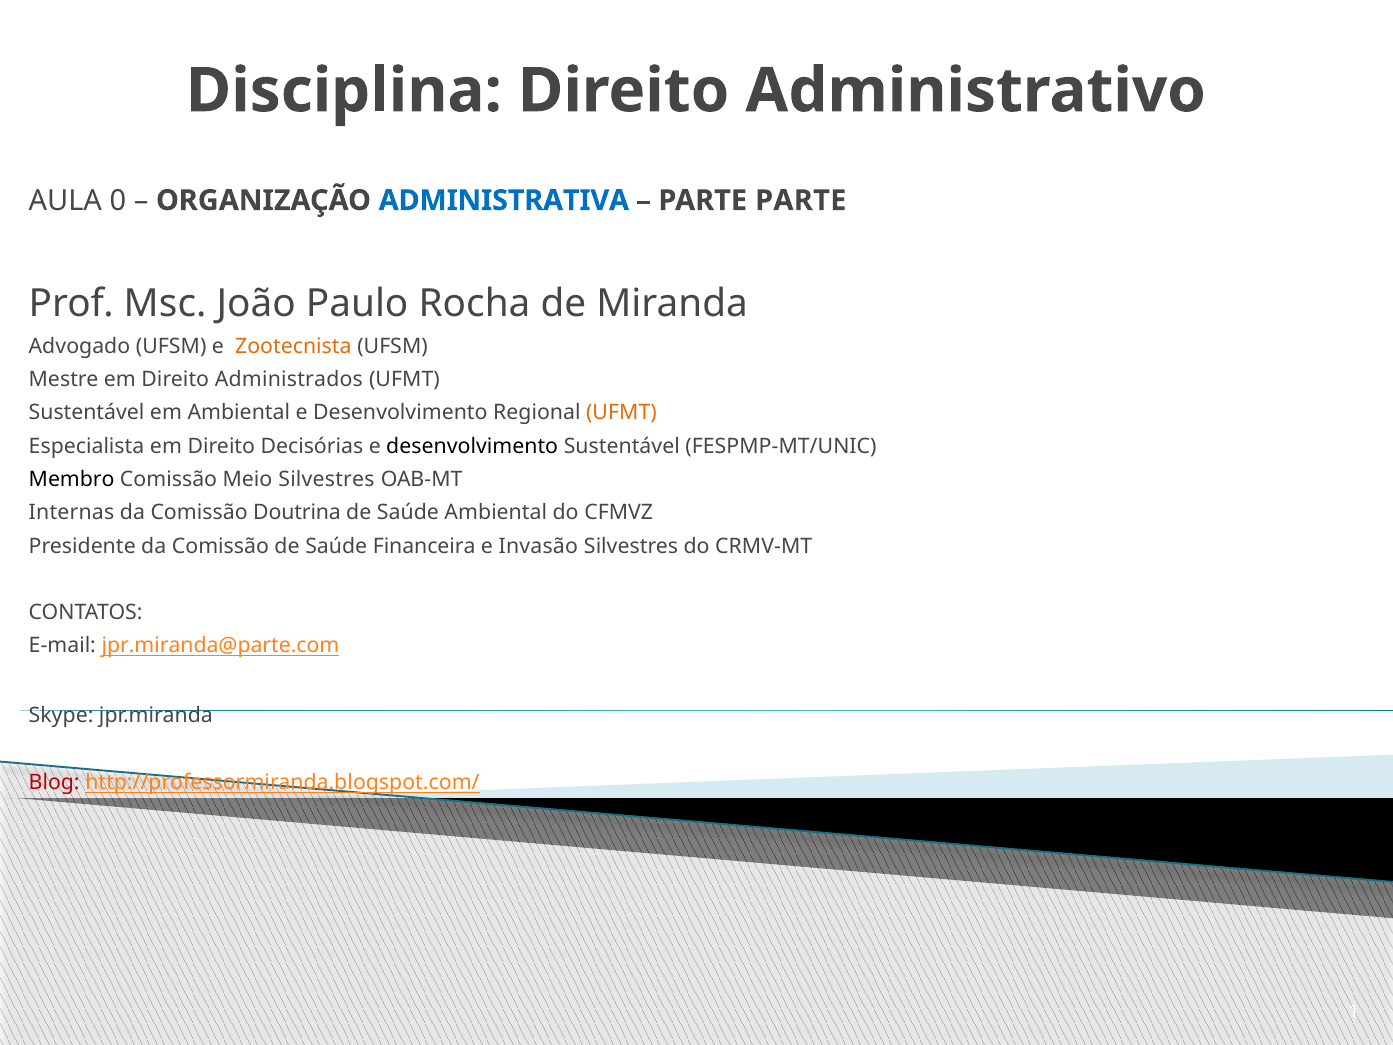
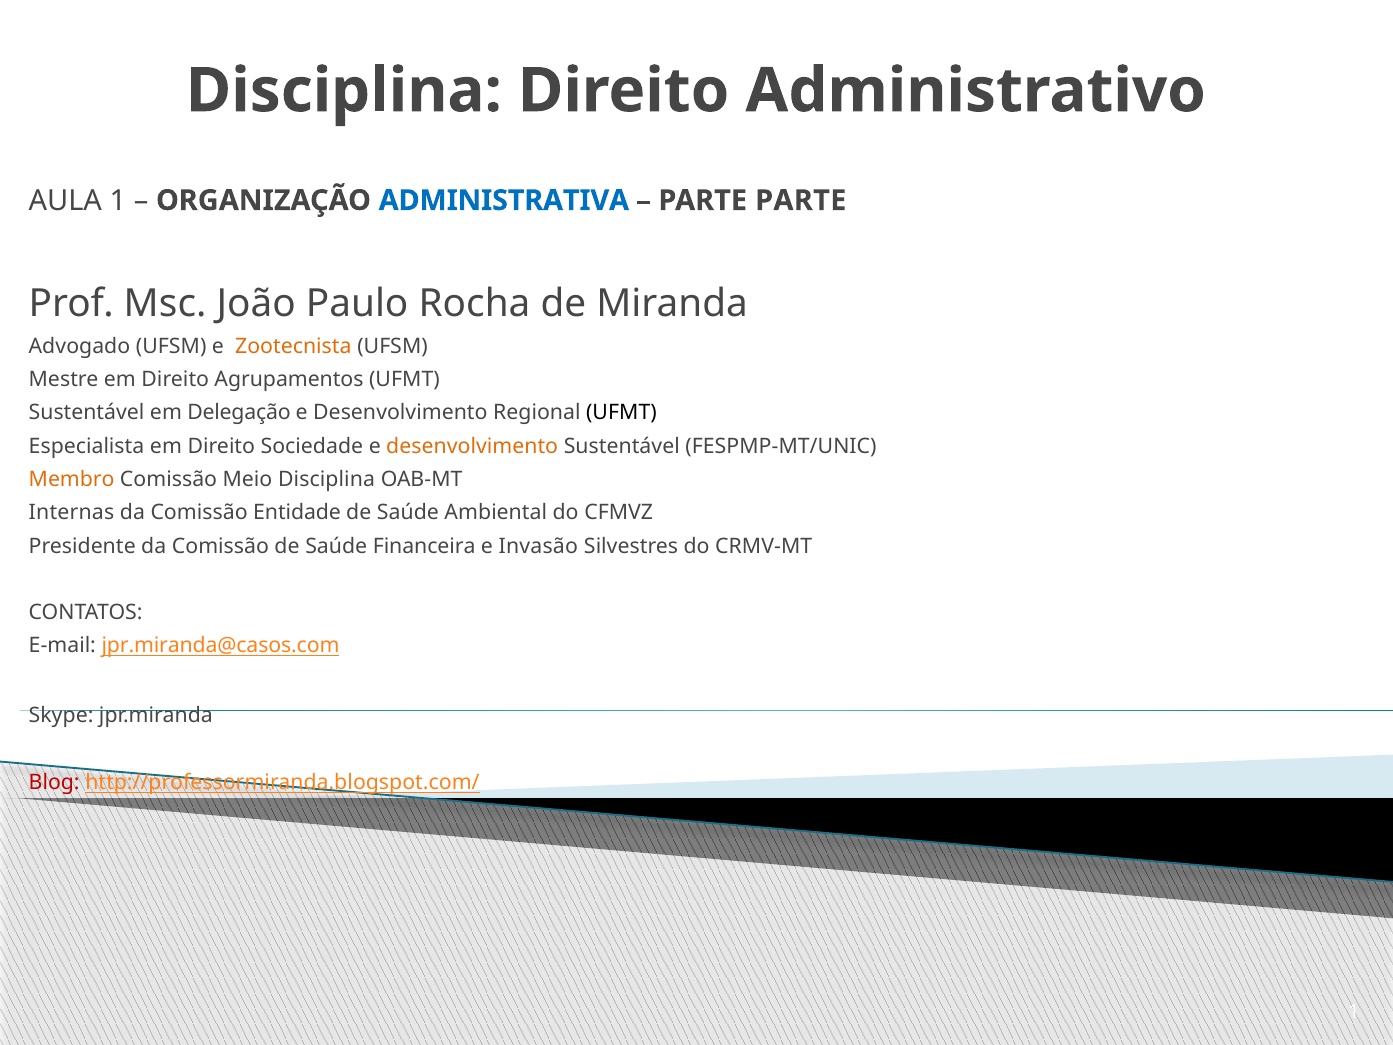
AULA 0: 0 -> 1
Administrados: Administrados -> Agrupamentos
em Ambiental: Ambiental -> Delegação
UFMT at (621, 413) colour: orange -> black
Decisórias: Decisórias -> Sociedade
desenvolvimento at (472, 446) colour: black -> orange
Membro colour: black -> orange
Meio Silvestres: Silvestres -> Disciplina
Doutrina: Doutrina -> Entidade
jpr.miranda@parte.com: jpr.miranda@parte.com -> jpr.miranda@casos.com
